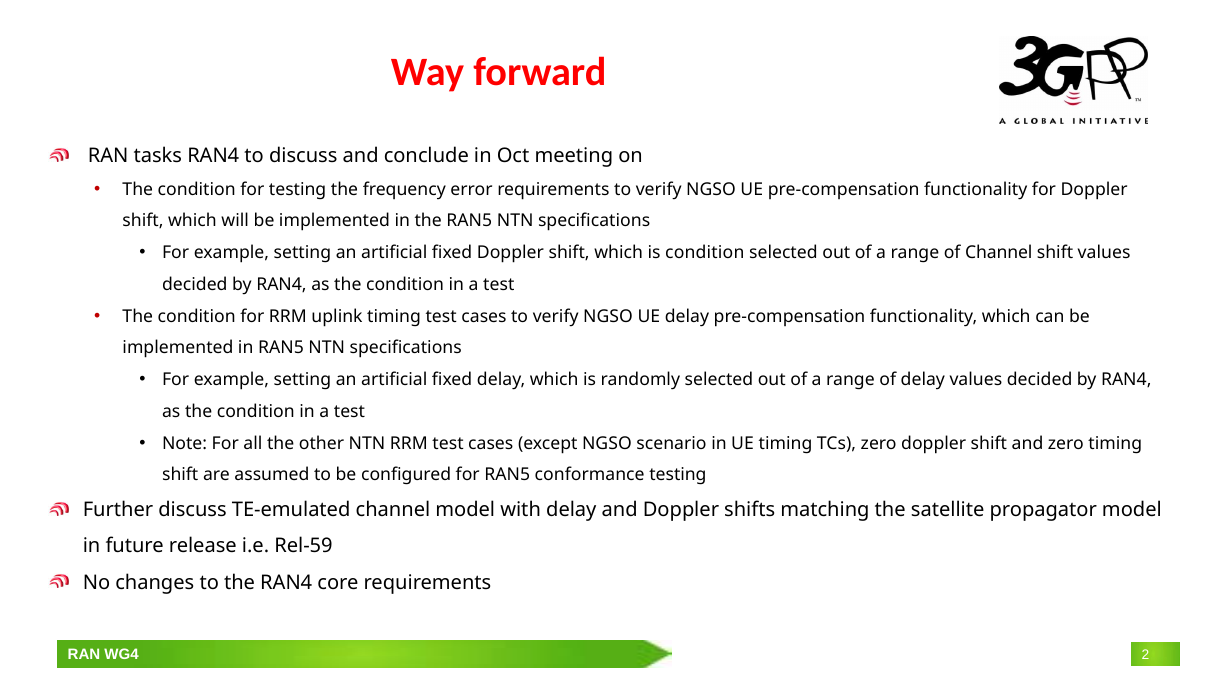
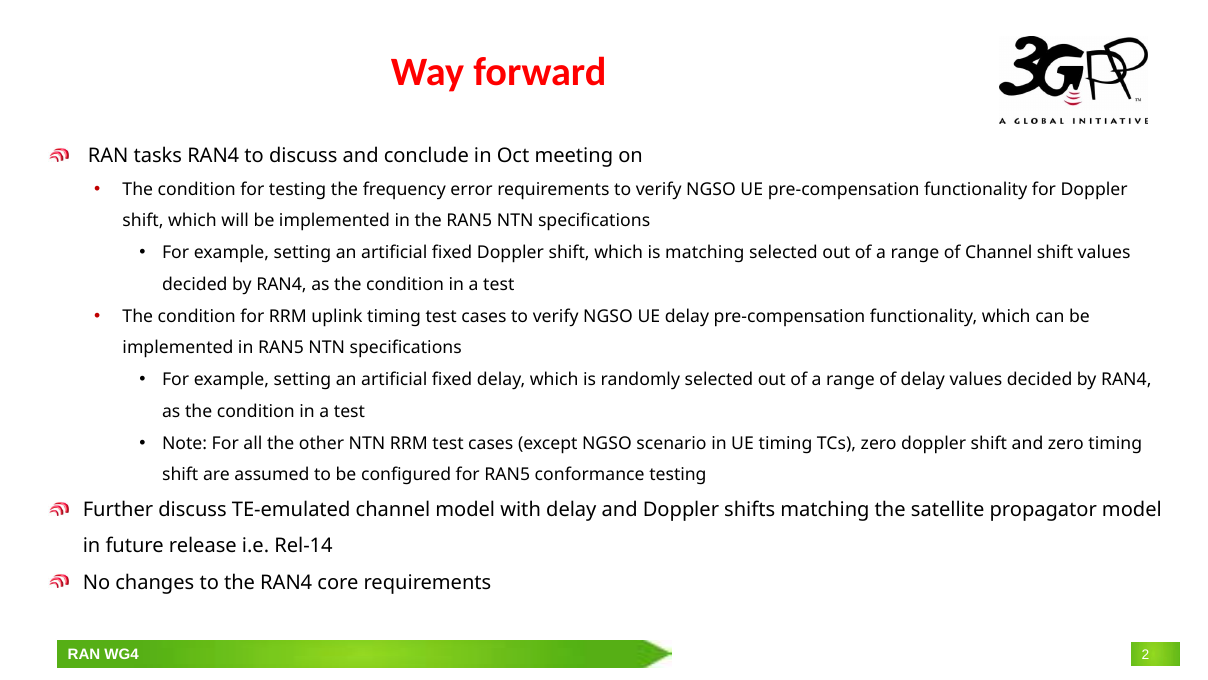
is condition: condition -> matching
Rel-59: Rel-59 -> Rel-14
